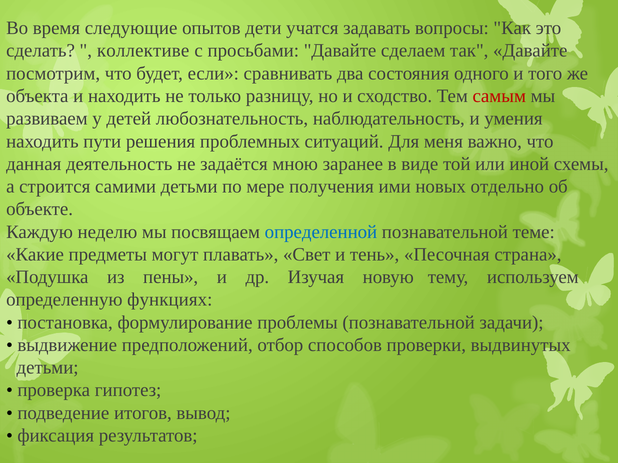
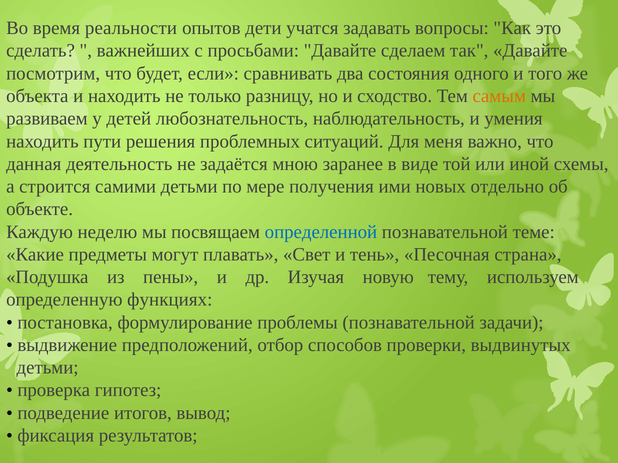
следующие: следующие -> реальности
коллективе: коллективе -> важнейших
самым colour: red -> orange
